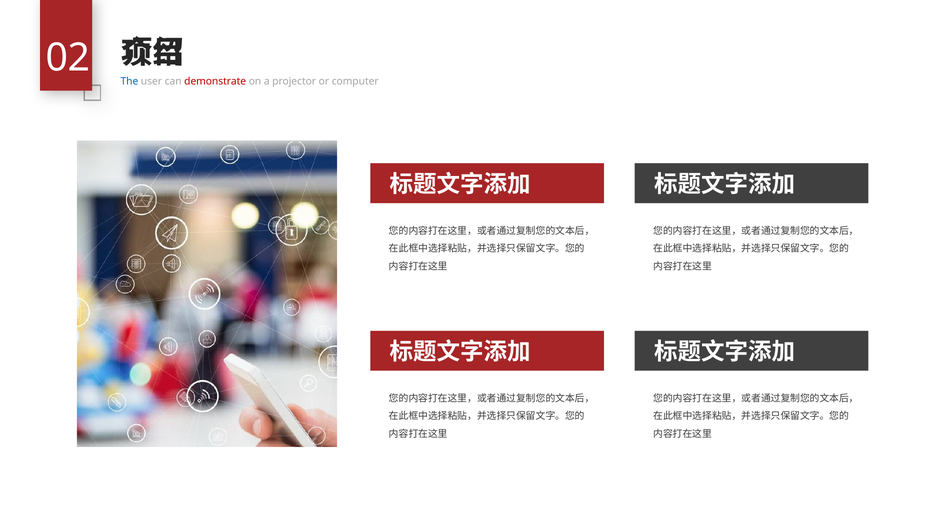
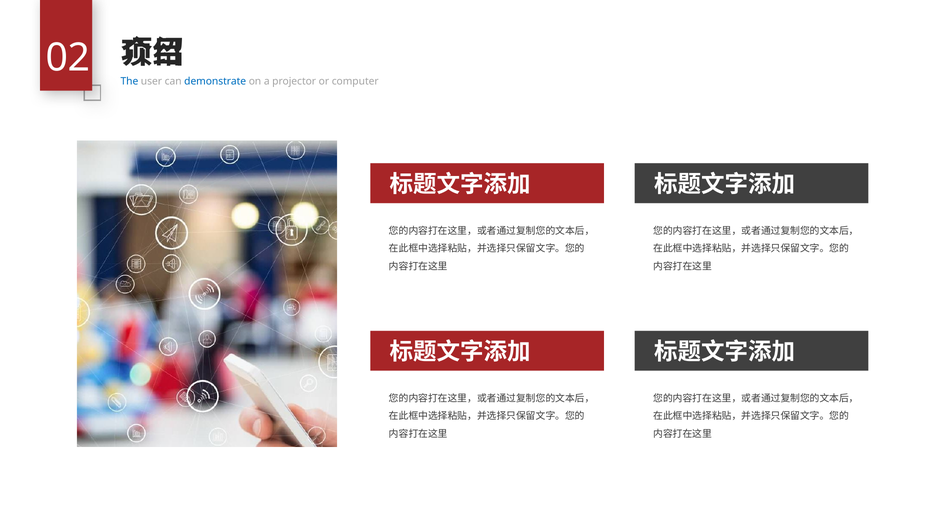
demonstrate colour: red -> blue
